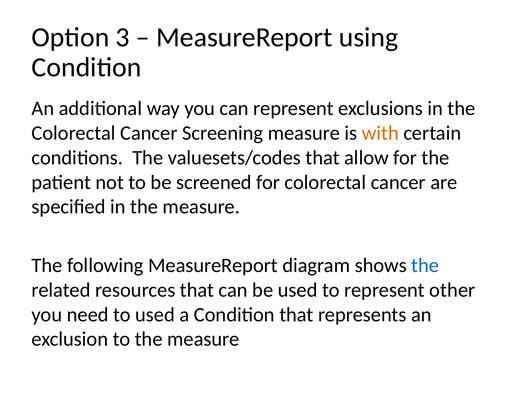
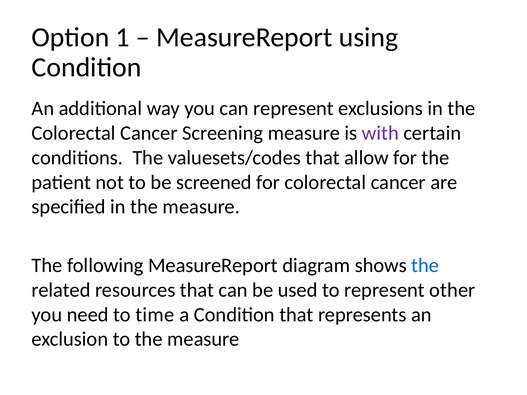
3: 3 -> 1
with colour: orange -> purple
to used: used -> time
